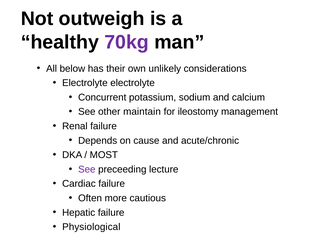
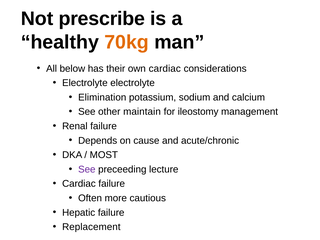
outweigh: outweigh -> prescribe
70kg colour: purple -> orange
own unlikely: unlikely -> cardiac
Concurrent: Concurrent -> Elimination
Physiological: Physiological -> Replacement
